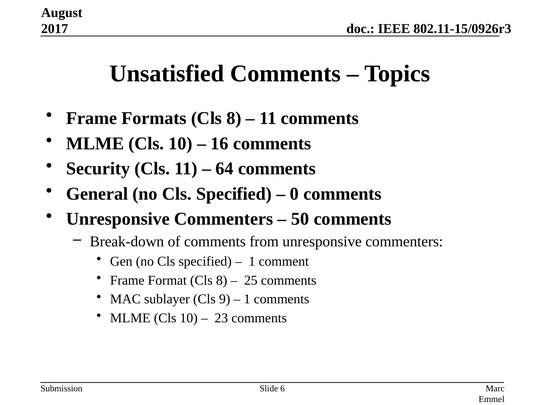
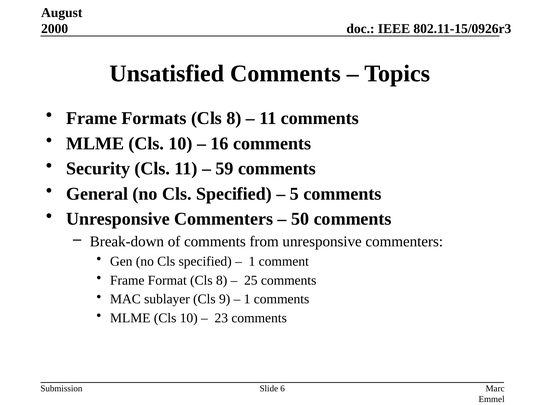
2017: 2017 -> 2000
64: 64 -> 59
0: 0 -> 5
